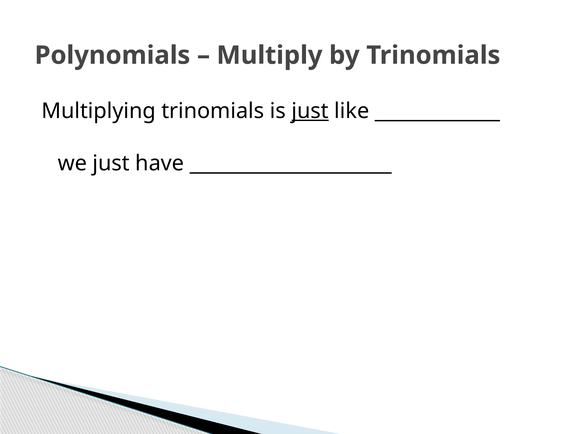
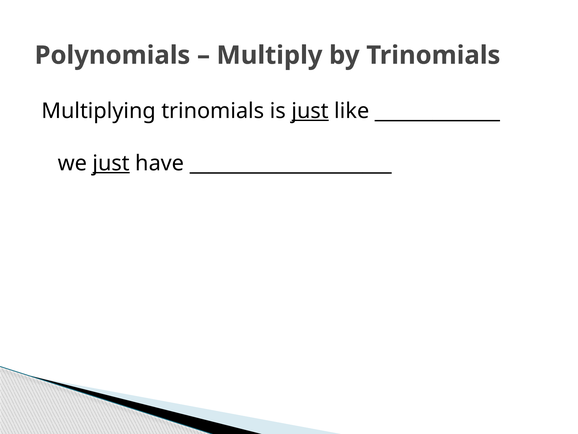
just at (111, 163) underline: none -> present
